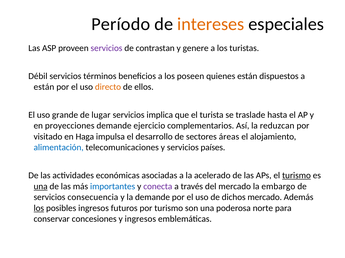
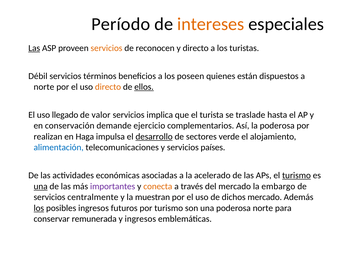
Las at (34, 48) underline: none -> present
servicios at (106, 48) colour: purple -> orange
contrastan: contrastan -> reconocen
y genere: genere -> directo
están at (44, 87): están -> norte
ellos underline: none -> present
grande: grande -> llegado
lugar: lugar -> valor
proyecciones: proyecciones -> conservación
la reduzcan: reduzcan -> poderosa
visitado: visitado -> realizan
desarrollo underline: none -> present
áreas: áreas -> verde
importantes colour: blue -> purple
conecta colour: purple -> orange
consecuencia: consecuencia -> centralmente
la demande: demande -> muestran
concesiones: concesiones -> remunerada
